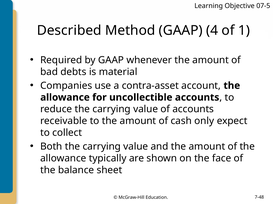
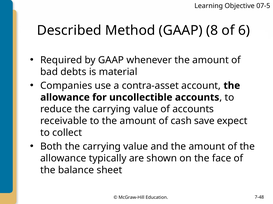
4: 4 -> 8
1: 1 -> 6
only: only -> save
